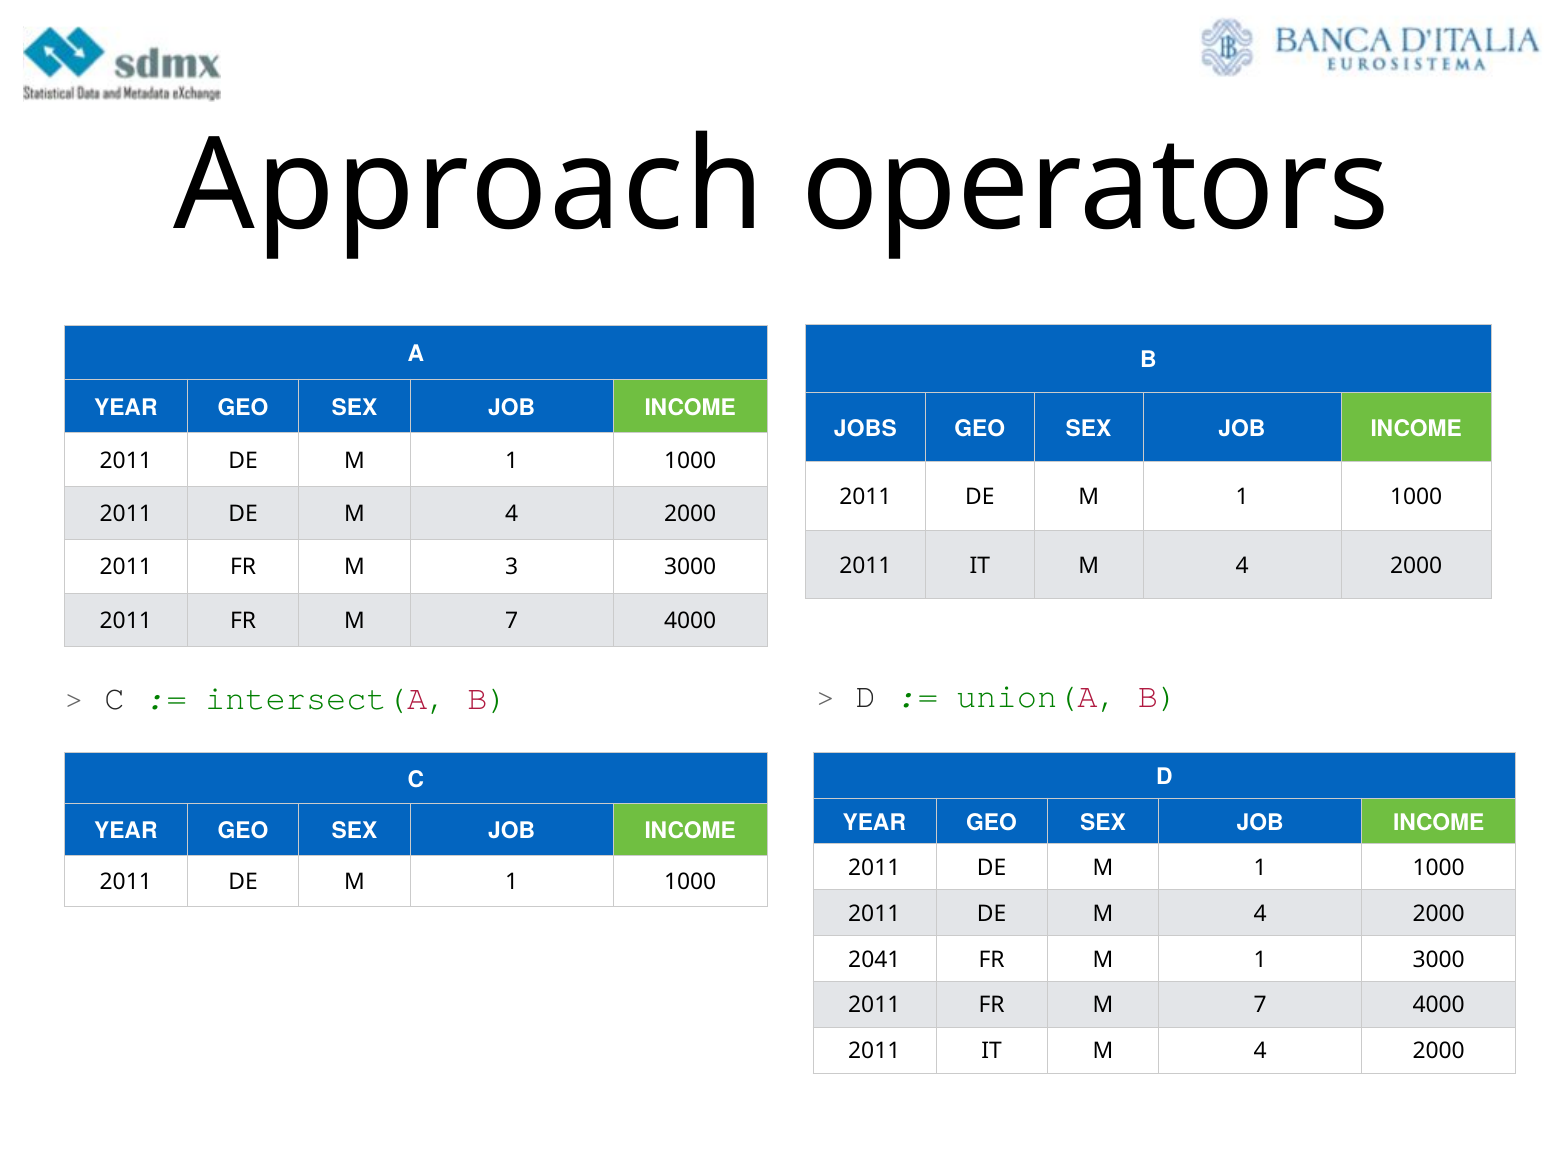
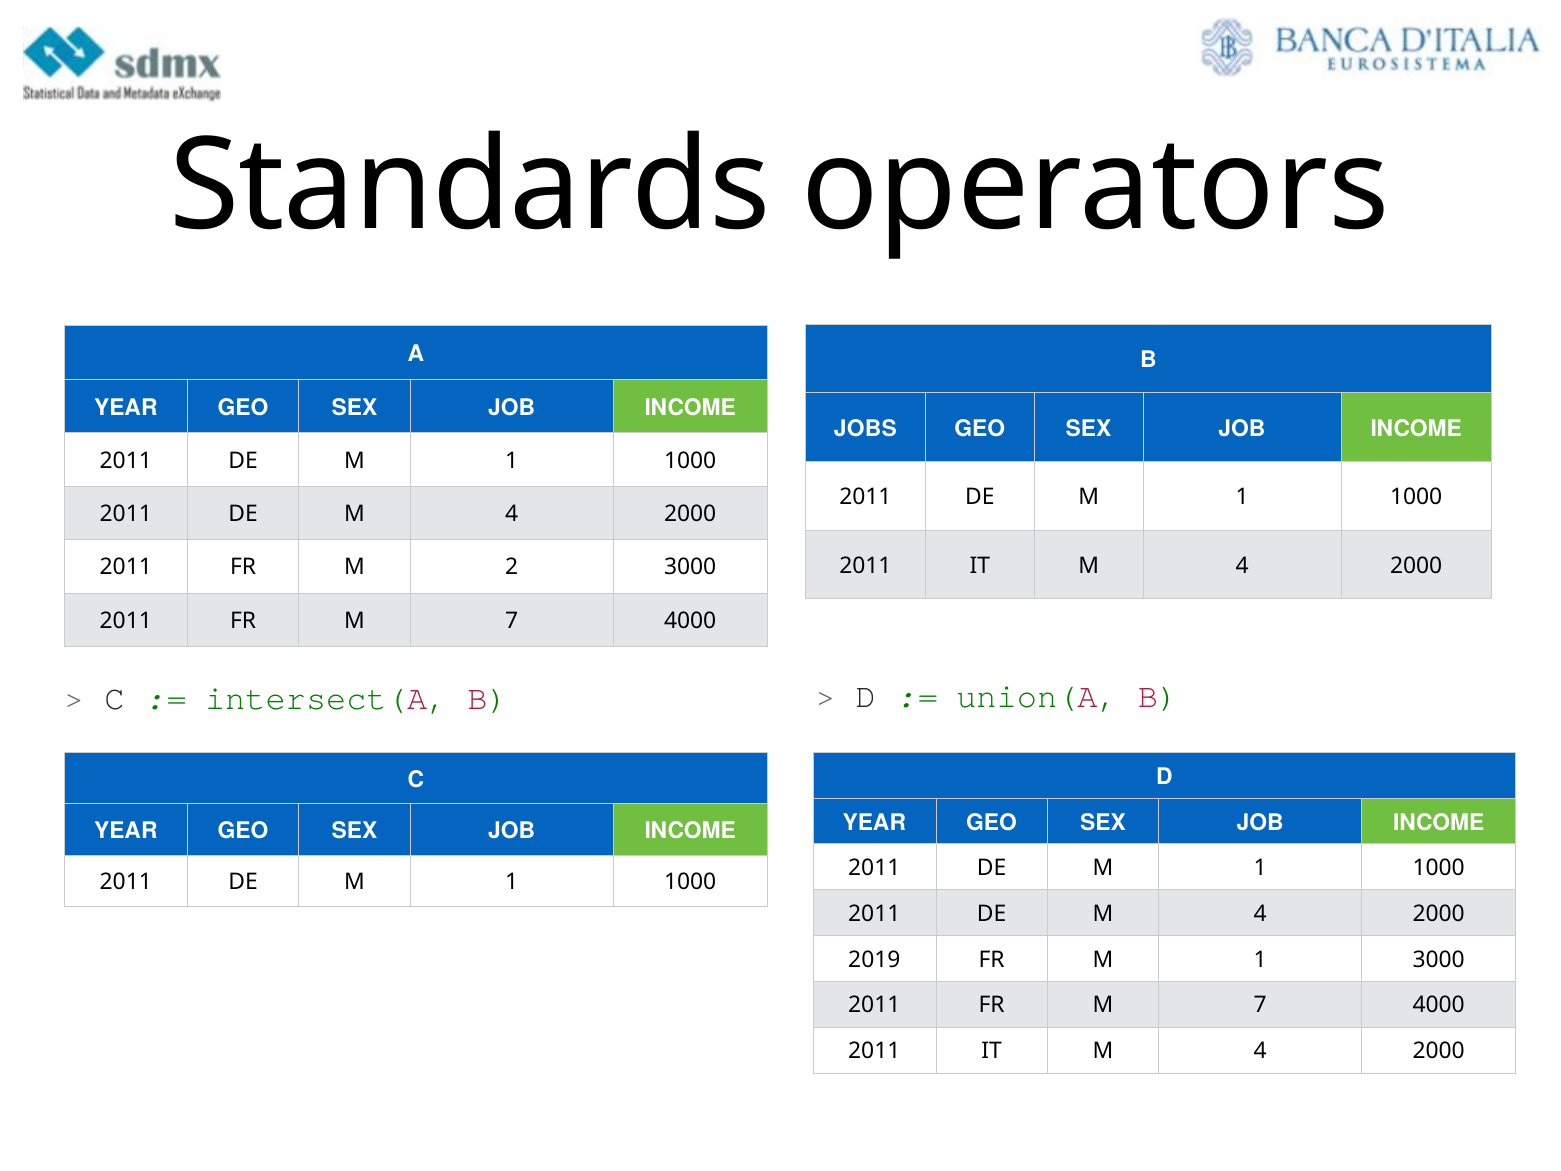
Approach: Approach -> Standards
3: 3 -> 2
2041: 2041 -> 2019
